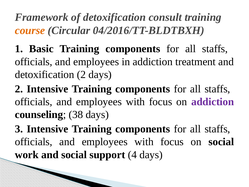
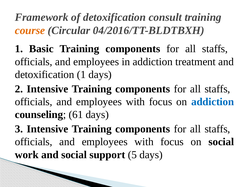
detoxification 2: 2 -> 1
addiction at (213, 102) colour: purple -> blue
38: 38 -> 61
4: 4 -> 5
